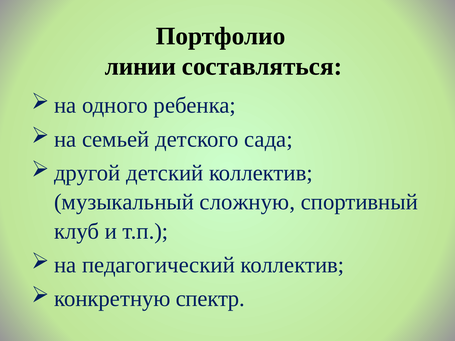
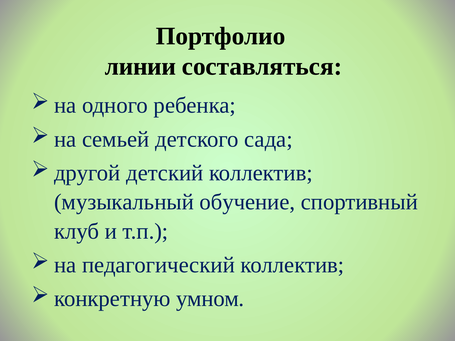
сложную: сложную -> обучение
спектр: спектр -> умном
